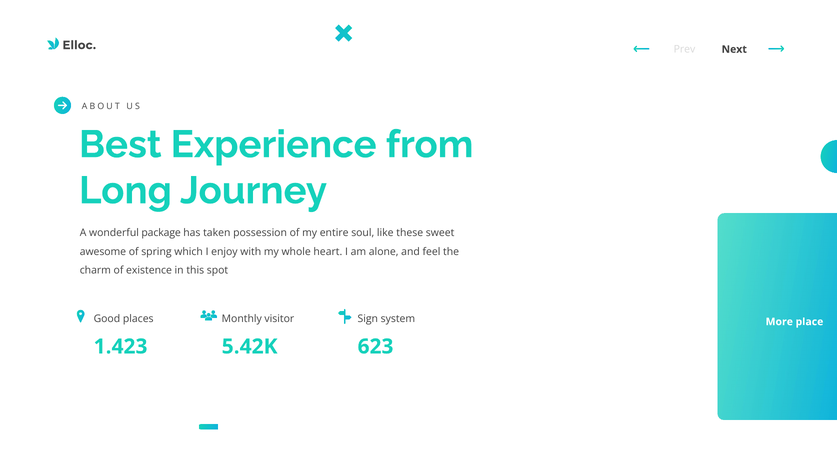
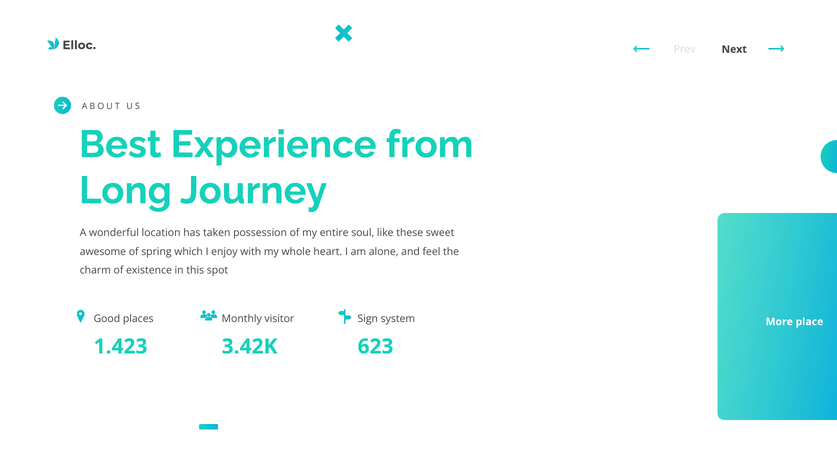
package: package -> location
5.42K: 5.42K -> 3.42K
